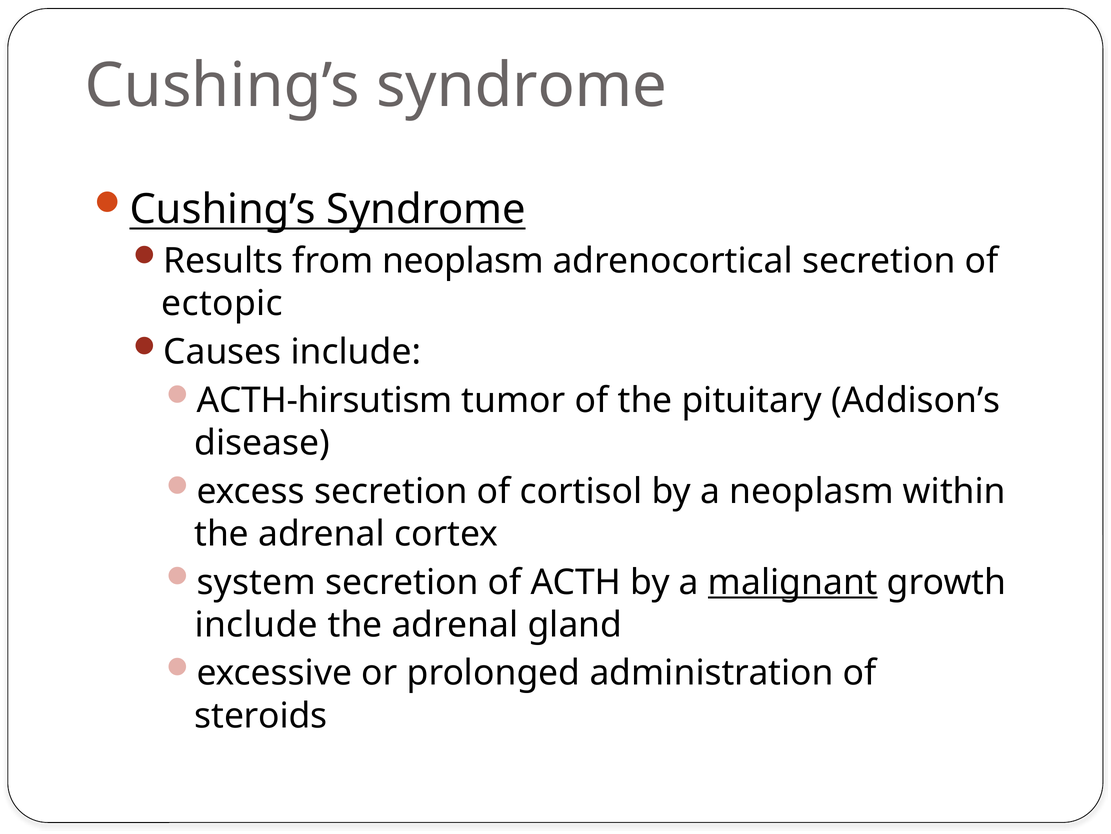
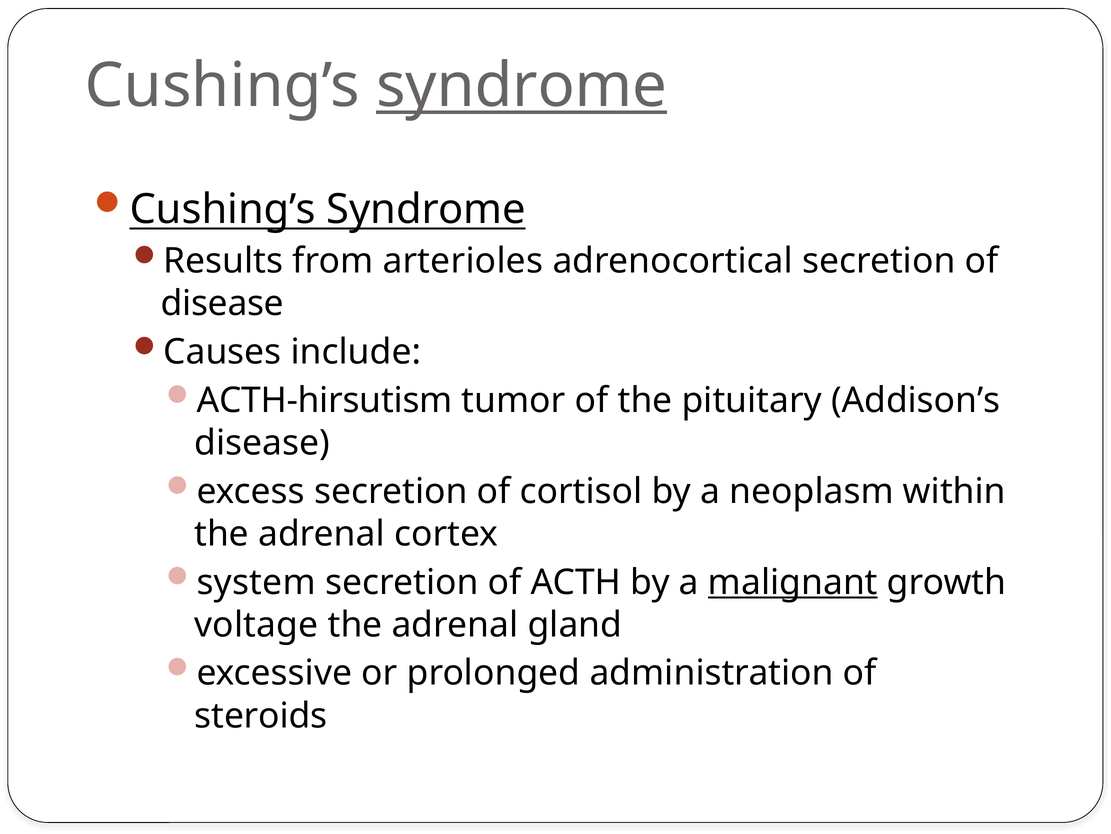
syndrome at (522, 86) underline: none -> present
from neoplasm: neoplasm -> arterioles
ectopic at (222, 303): ectopic -> disease
include at (256, 624): include -> voltage
